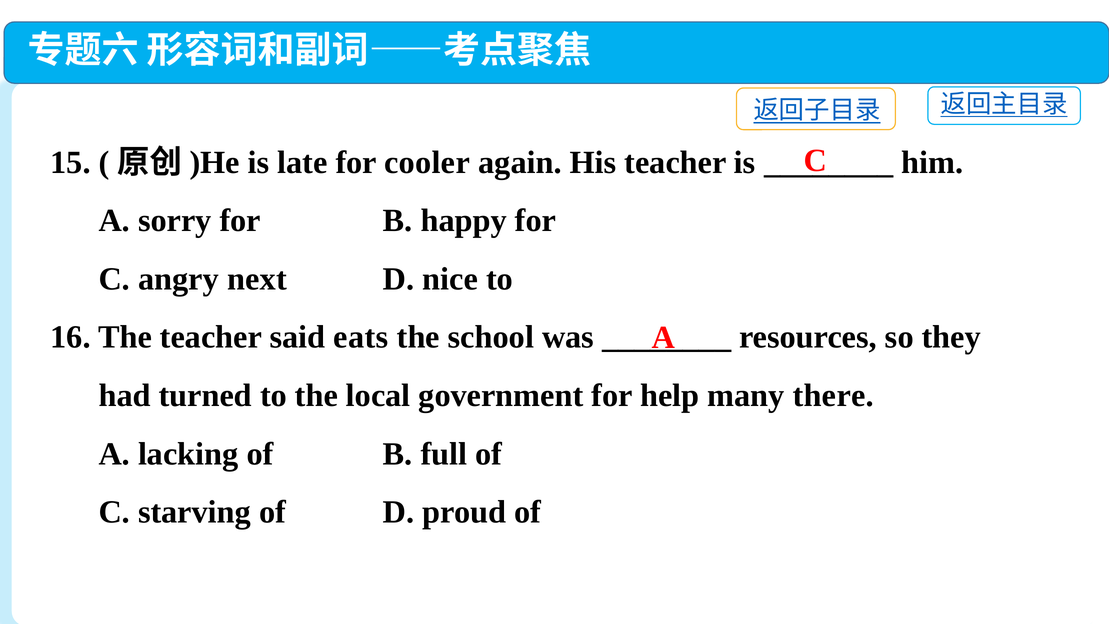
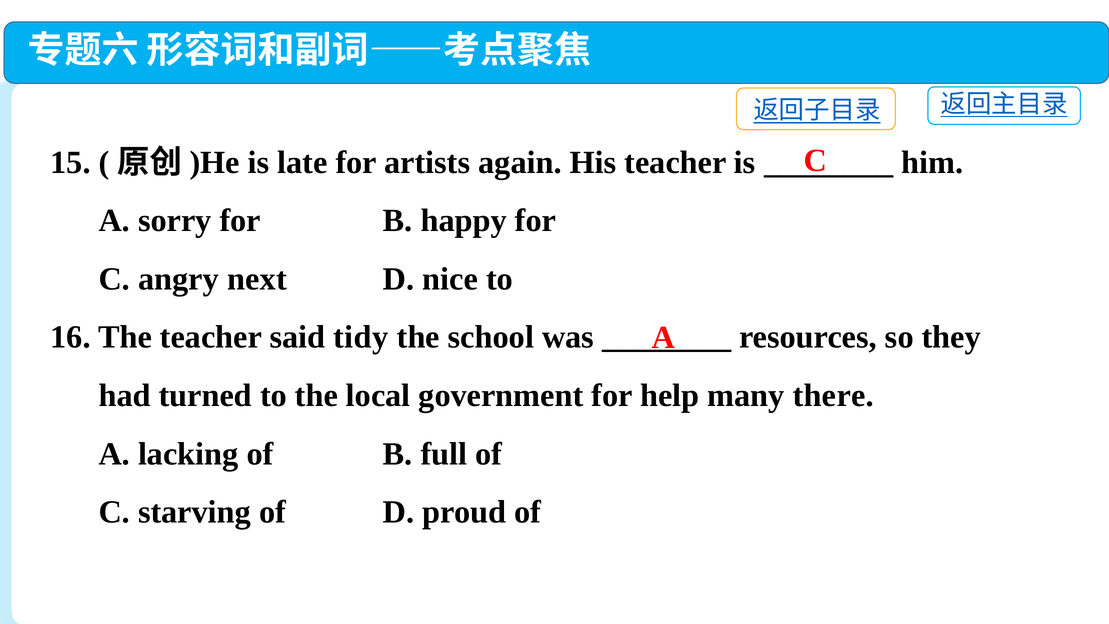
cooler: cooler -> artists
eats: eats -> tidy
